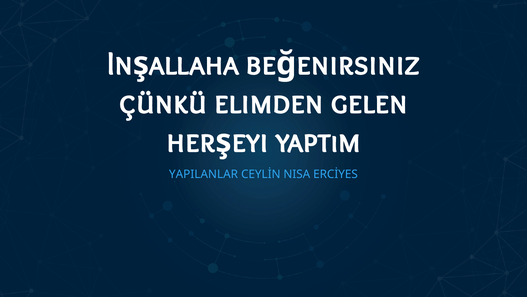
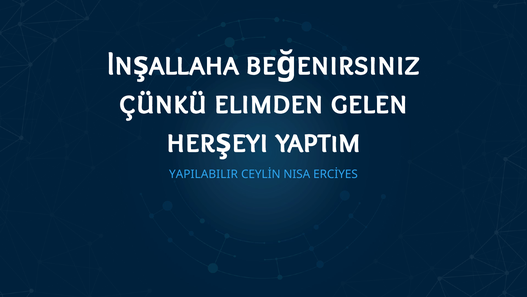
YAPILANLAR: YAPILANLAR -> YAPILABILIR
